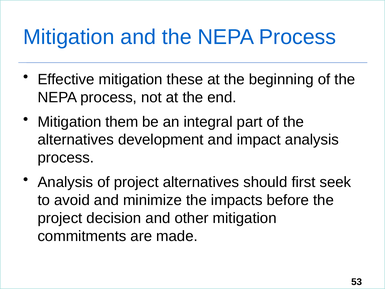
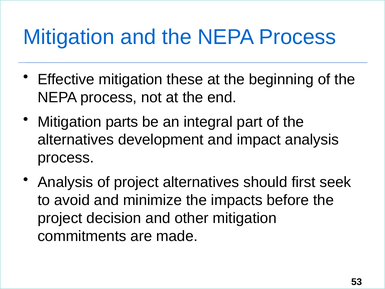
them: them -> parts
